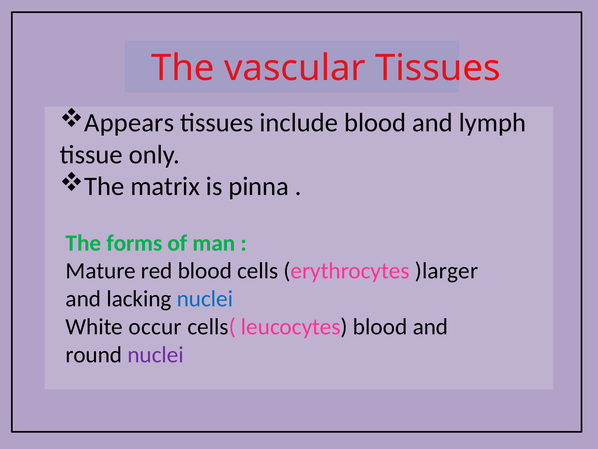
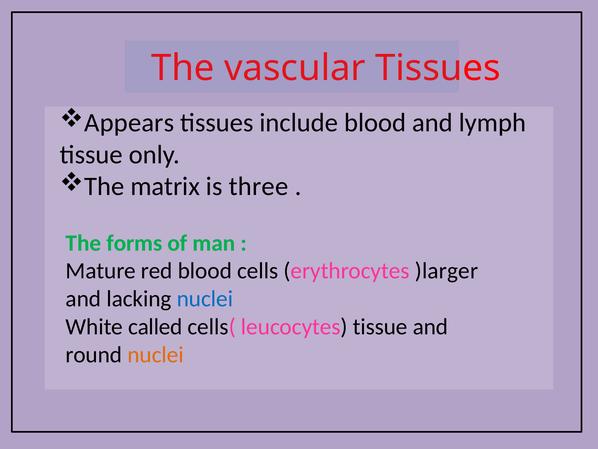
pinna: pinna -> three
occur: occur -> called
leucocytes blood: blood -> tissue
nuclei at (156, 354) colour: purple -> orange
